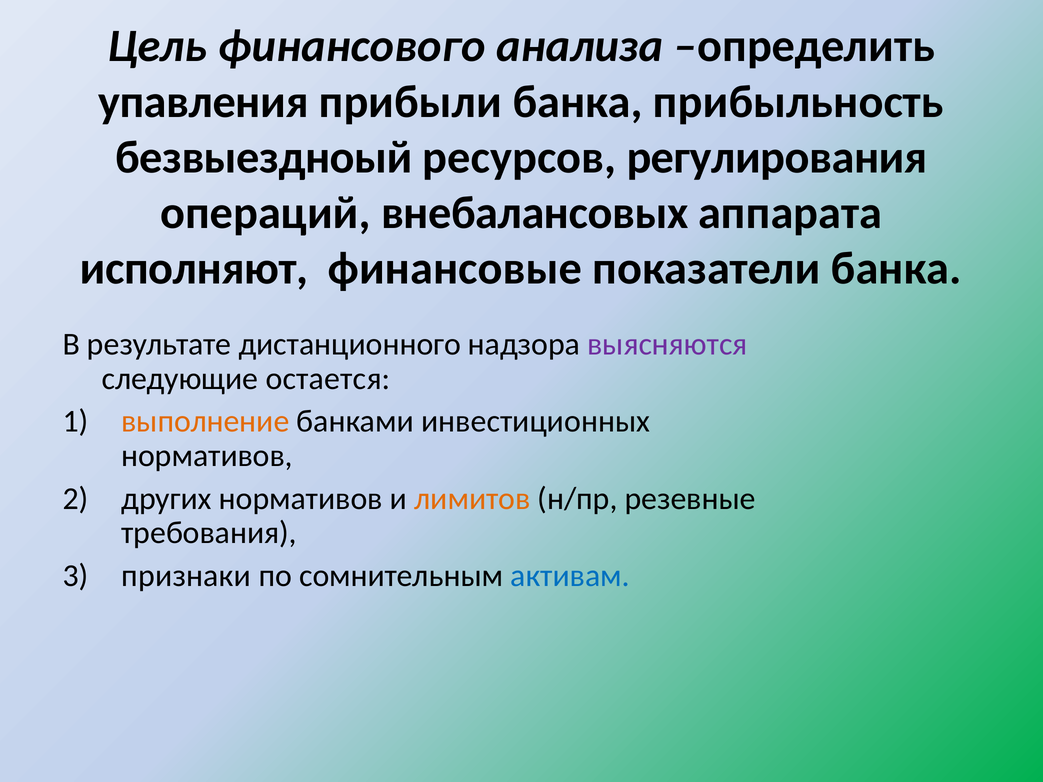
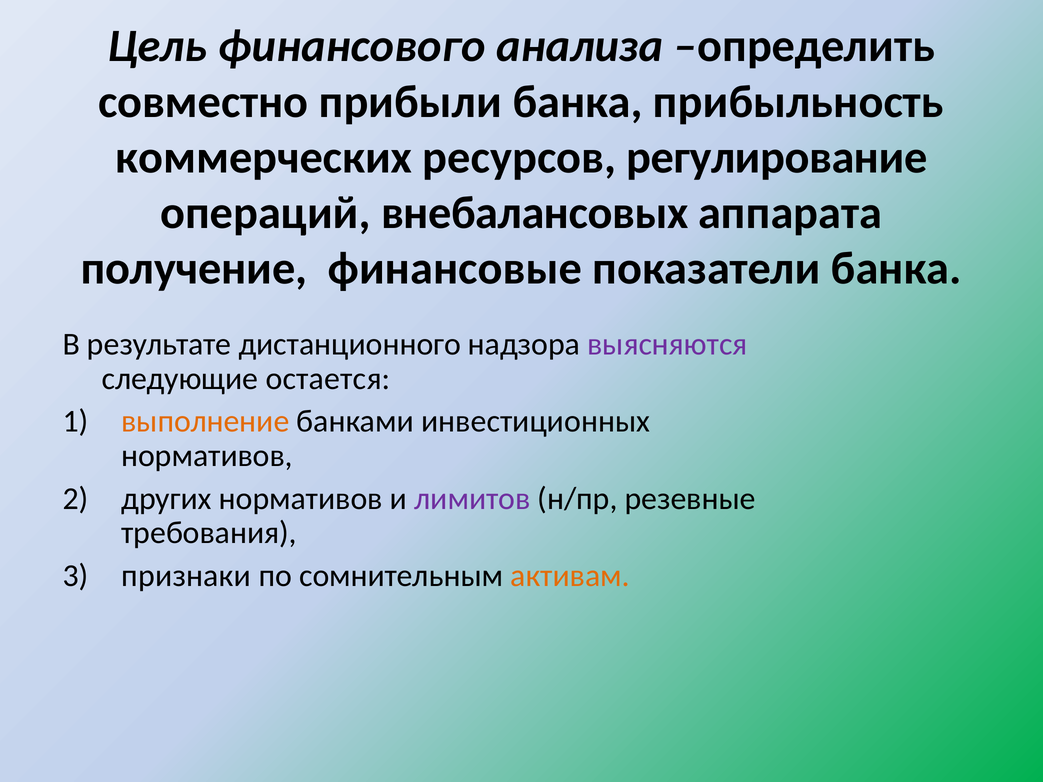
упавления: упавления -> совместно
безвыездноый: безвыездноый -> коммерческих
регулирования: регулирования -> регулирование
исполняют: исполняют -> получение
лимитов colour: orange -> purple
активам colour: blue -> orange
